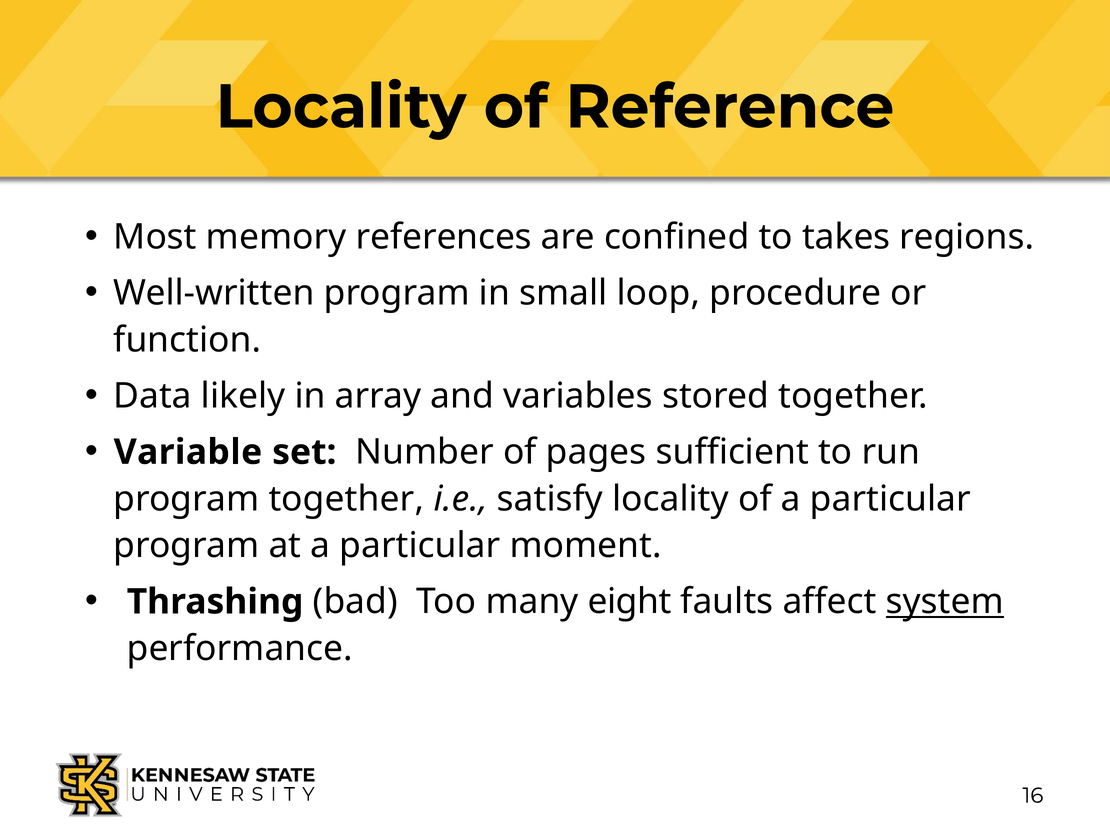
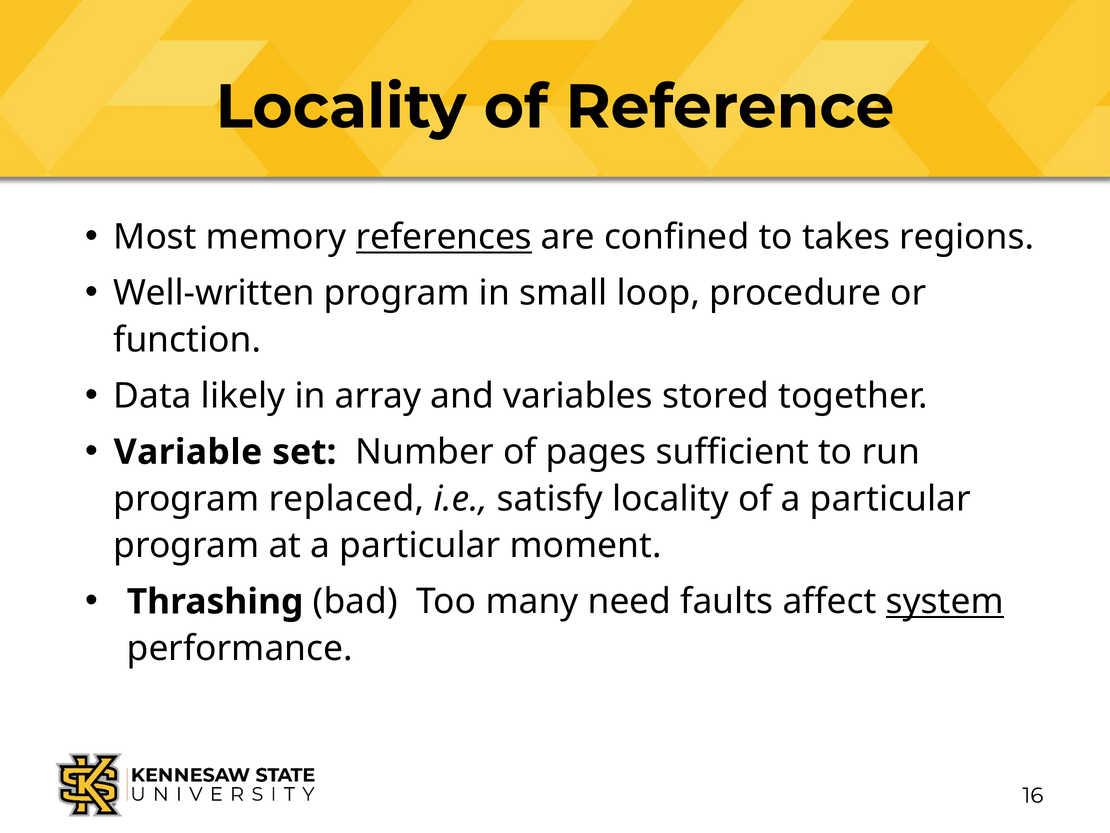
references underline: none -> present
program together: together -> replaced
eight: eight -> need
